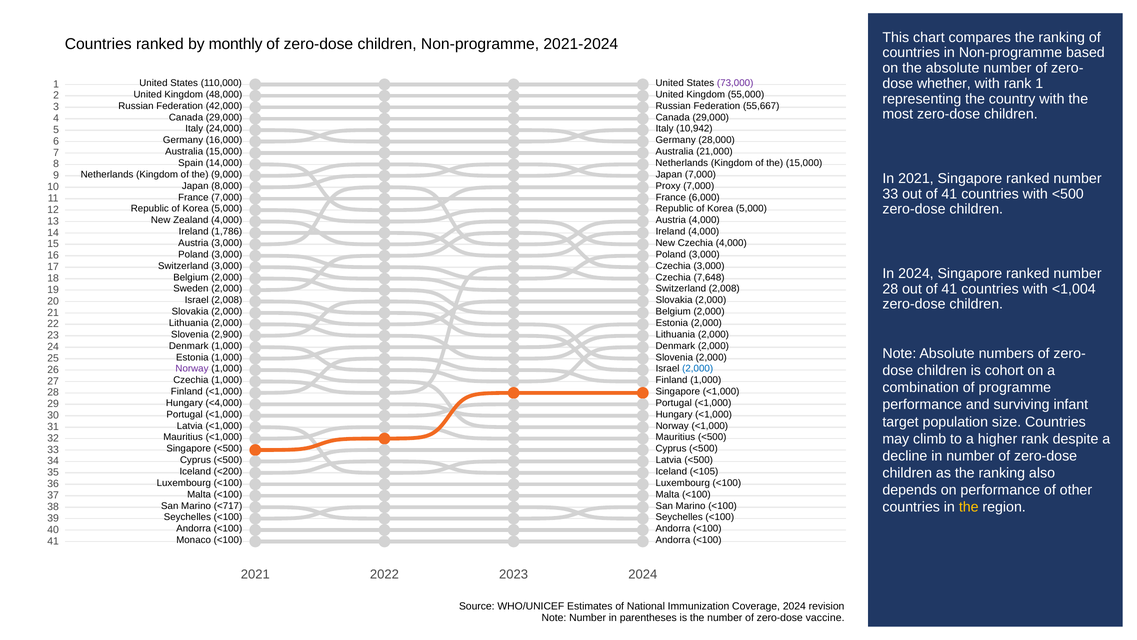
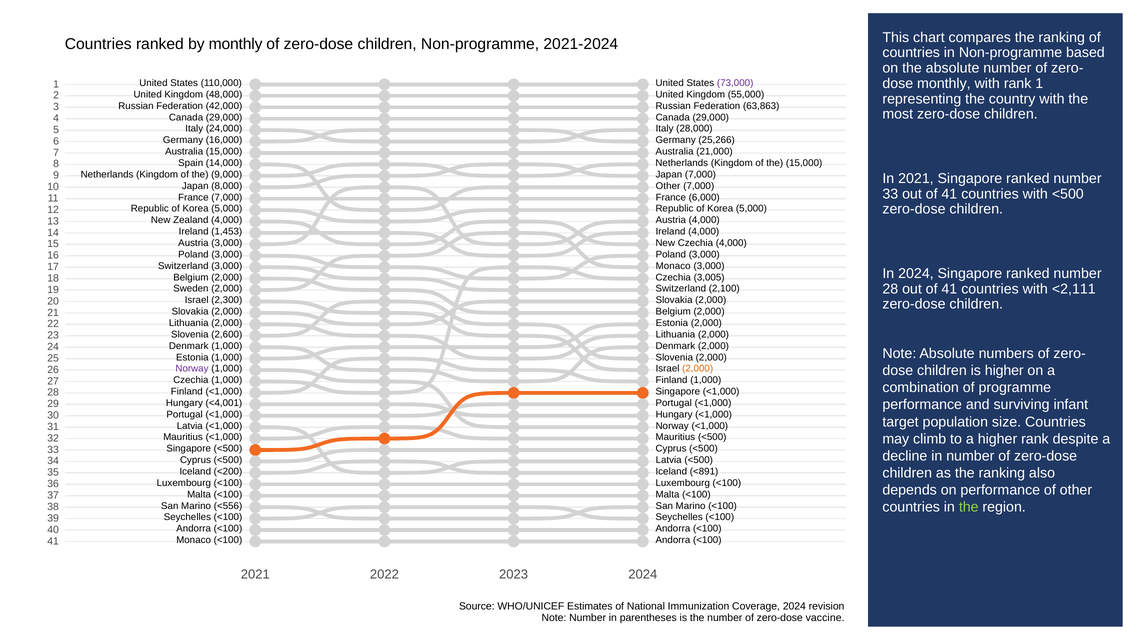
whether at (944, 83): whether -> monthly
55,667: 55,667 -> 63,863
10,942: 10,942 -> 28,000
28,000: 28,000 -> 25,266
Proxy at (668, 186): Proxy -> Other
1,786: 1,786 -> 1,453
Czechia at (673, 266): Czechia -> Monaco
7,648: 7,648 -> 3,005
<1,004: <1,004 -> <2,111
Switzerland 2,008: 2,008 -> 2,100
Israel 2,008: 2,008 -> 2,300
2,900: 2,900 -> 2,600
is cohort: cohort -> higher
2,000 at (698, 368) colour: blue -> orange
<4,000: <4,000 -> <4,001
<105: <105 -> <891
the at (969, 507) colour: yellow -> light green
<717: <717 -> <556
